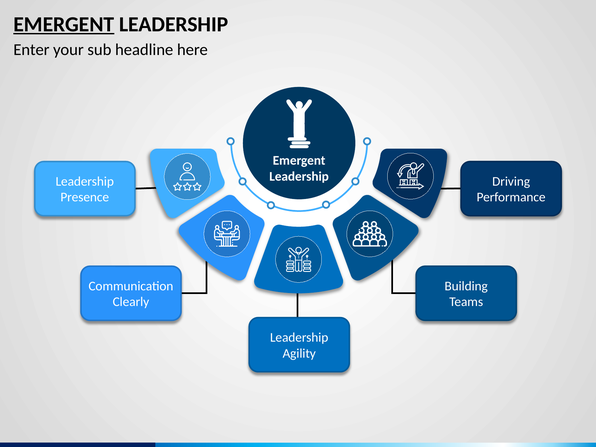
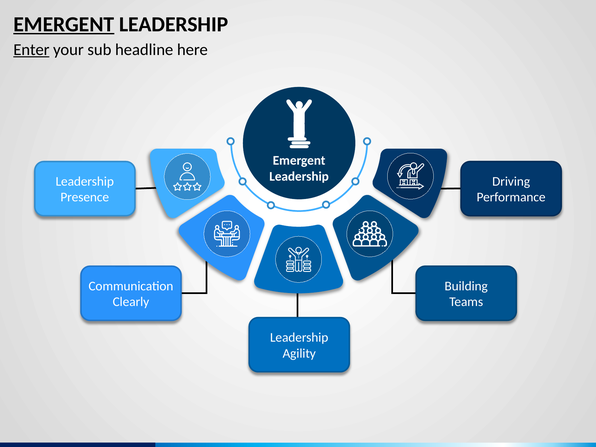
Enter underline: none -> present
